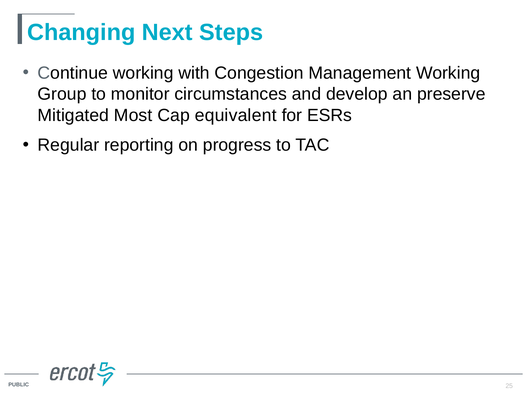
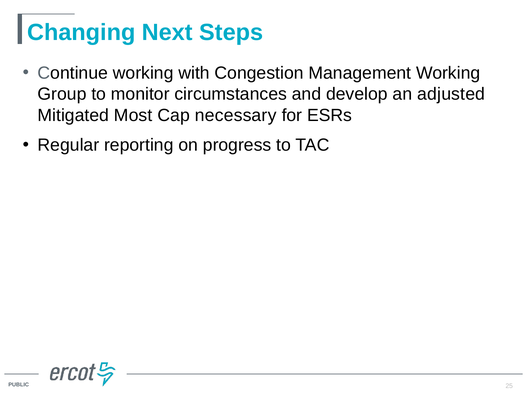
preserve: preserve -> adjusted
equivalent: equivalent -> necessary
